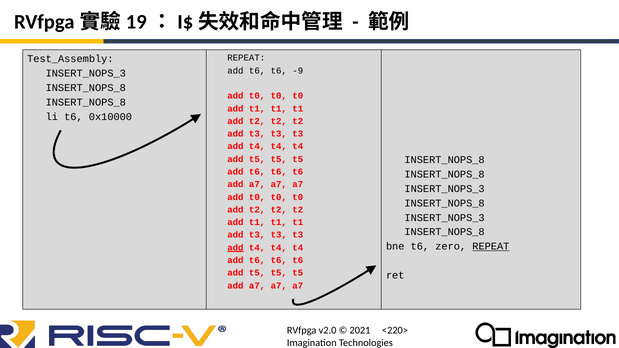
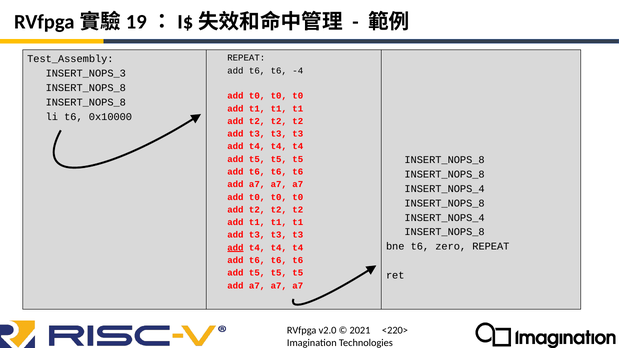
-9: -9 -> -4
INSERT_NOPS_3 at (445, 189): INSERT_NOPS_3 -> INSERT_NOPS_4
INSERT_NOPS_3 at (445, 218): INSERT_NOPS_3 -> INSERT_NOPS_4
REPEAT at (491, 247) underline: present -> none
